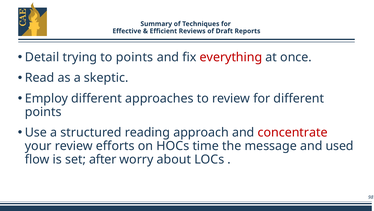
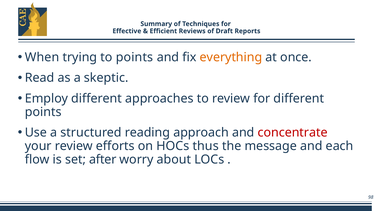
Detail: Detail -> When
everything colour: red -> orange
time: time -> thus
used: used -> each
